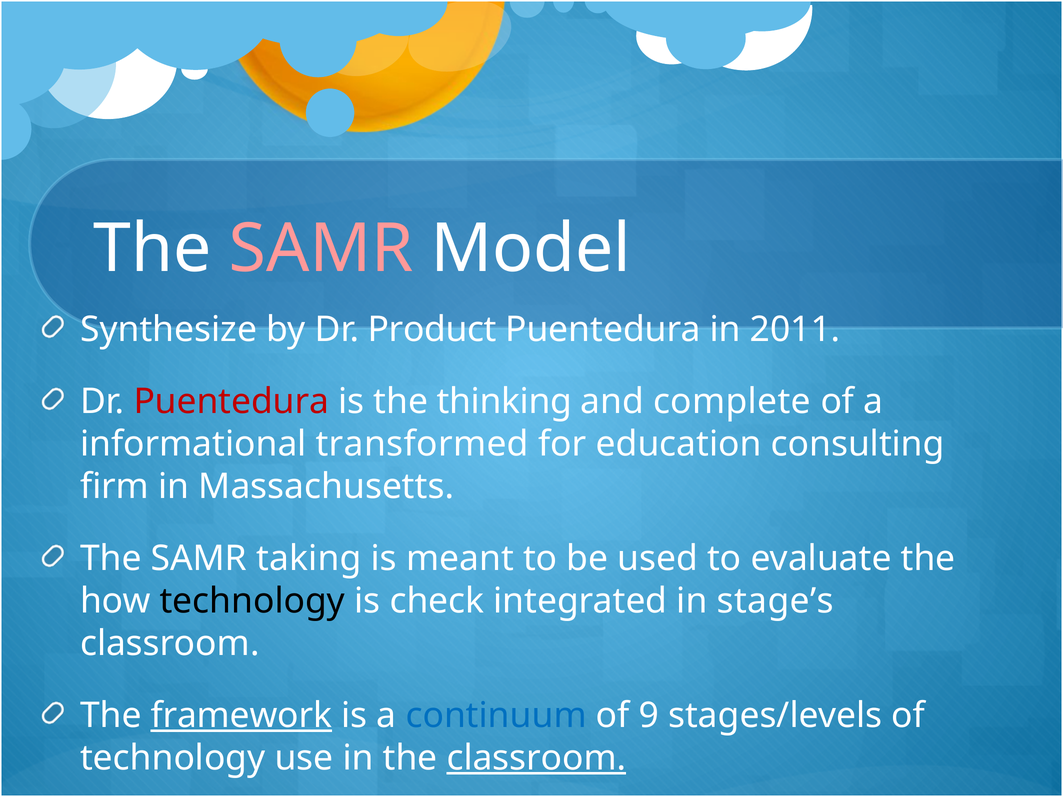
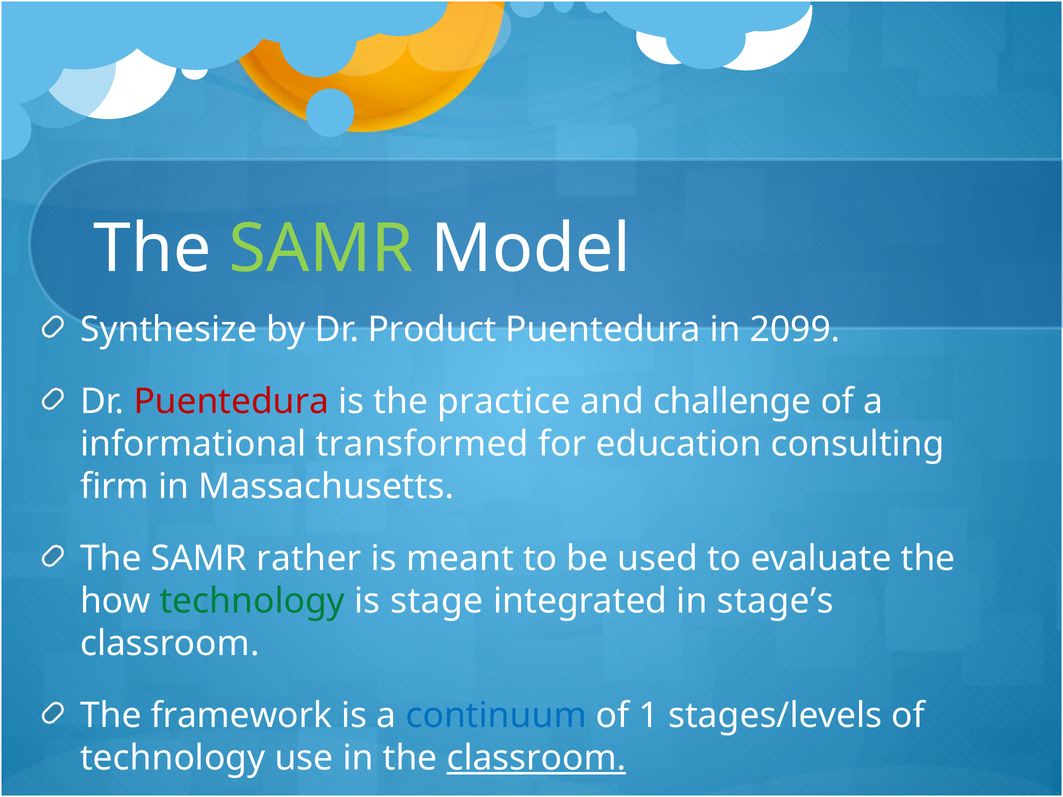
SAMR at (321, 249) colour: pink -> light green
2011: 2011 -> 2099
thinking: thinking -> practice
complete: complete -> challenge
taking: taking -> rather
technology at (252, 601) colour: black -> green
check: check -> stage
framework underline: present -> none
9: 9 -> 1
